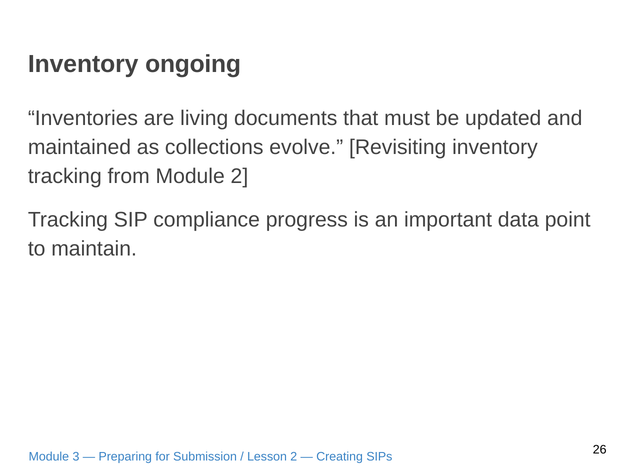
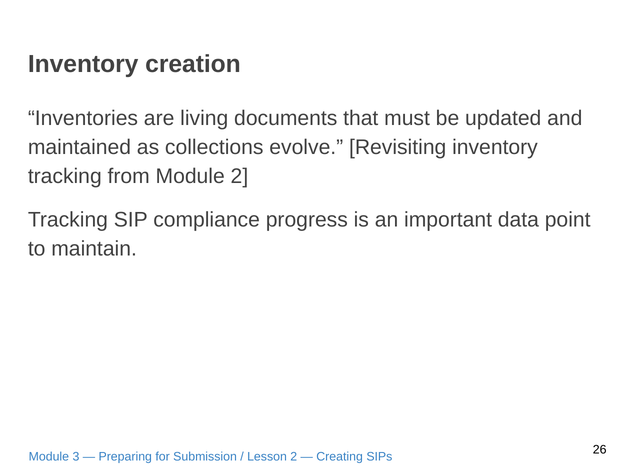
ongoing: ongoing -> creation
